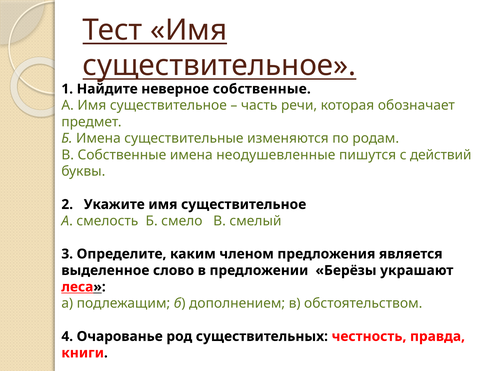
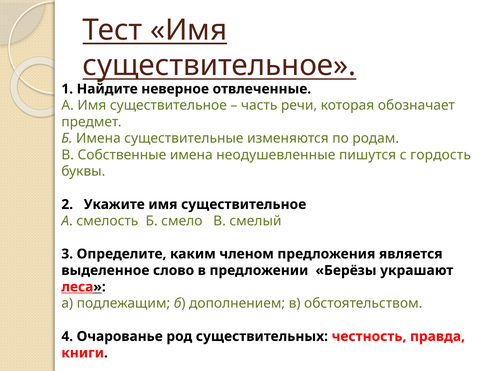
неверное собственные: собственные -> отвлеченные
действий: действий -> гордость
